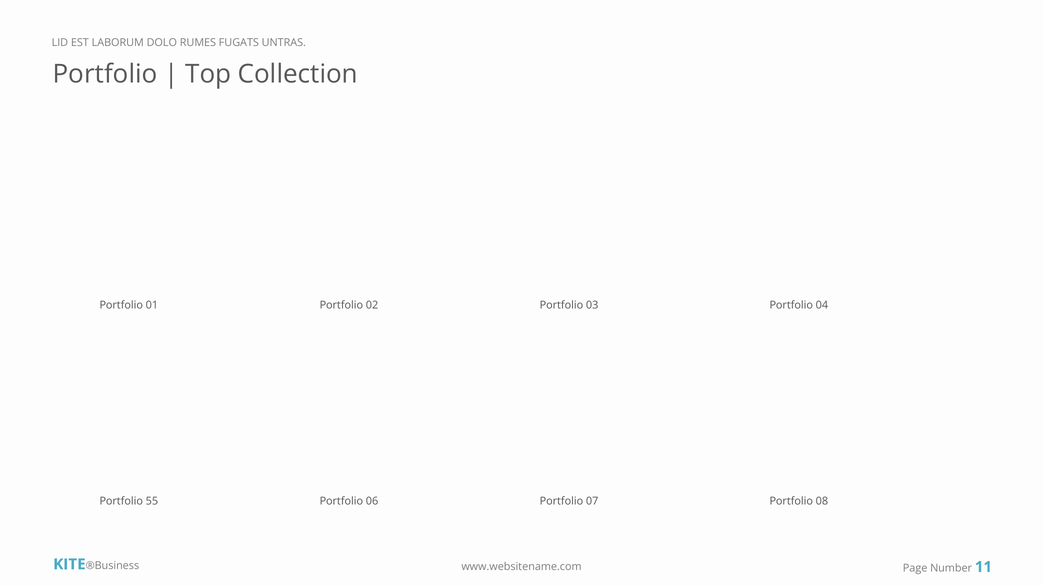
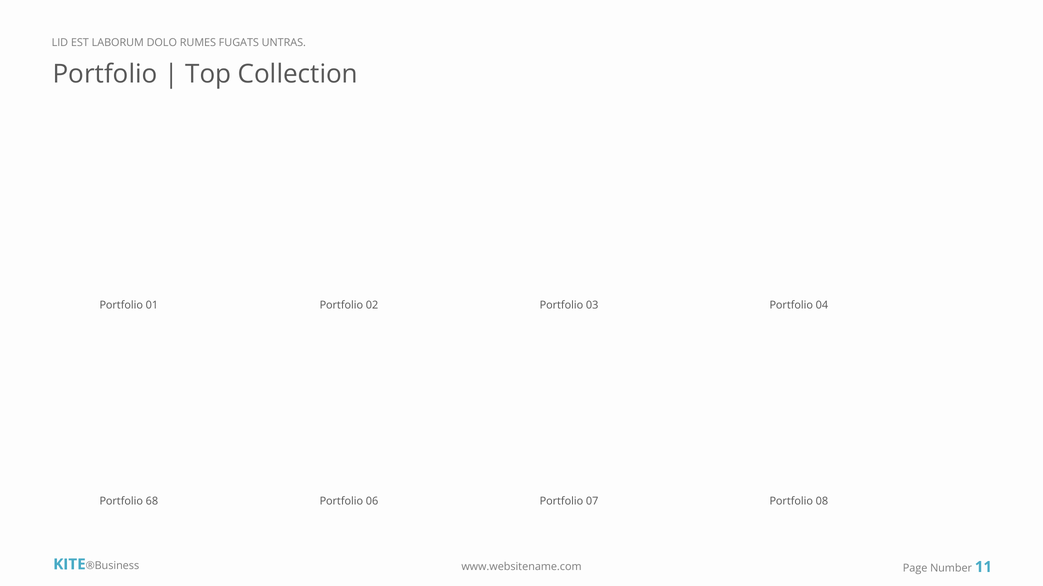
55: 55 -> 68
